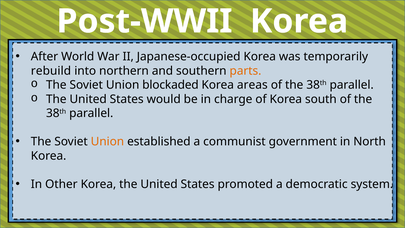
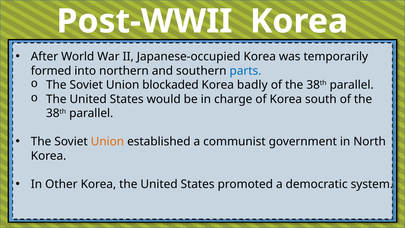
rebuild: rebuild -> formed
parts colour: orange -> blue
areas: areas -> badly
